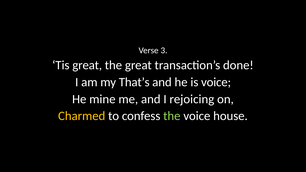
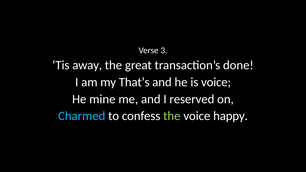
Tis great: great -> away
rejoicing: rejoicing -> reserved
Charmed colour: yellow -> light blue
house: house -> happy
